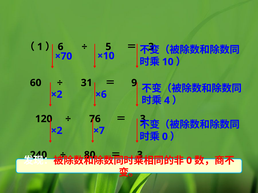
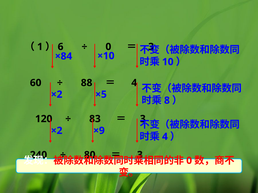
5 at (108, 47): 5 -> 0
×70: ×70 -> ×84
31: 31 -> 88
9 at (134, 83): 9 -> 4
×6: ×6 -> ×5
4: 4 -> 8
76: 76 -> 83
×7: ×7 -> ×9
0 at (165, 137): 0 -> 4
